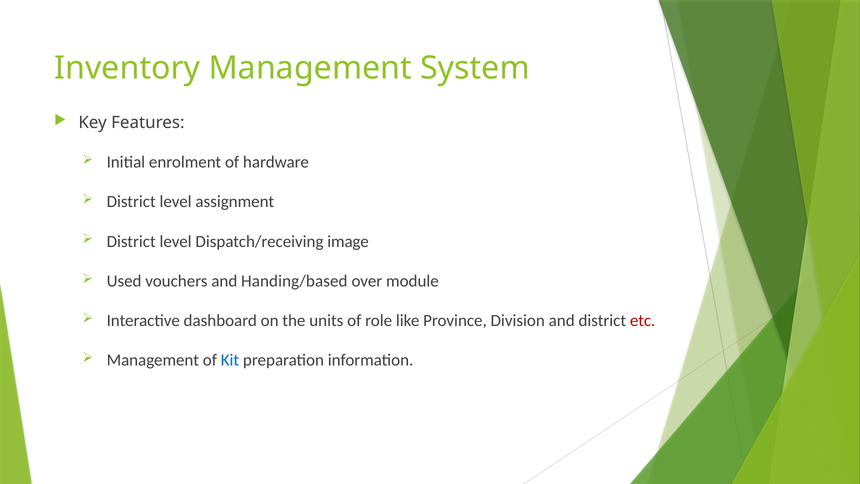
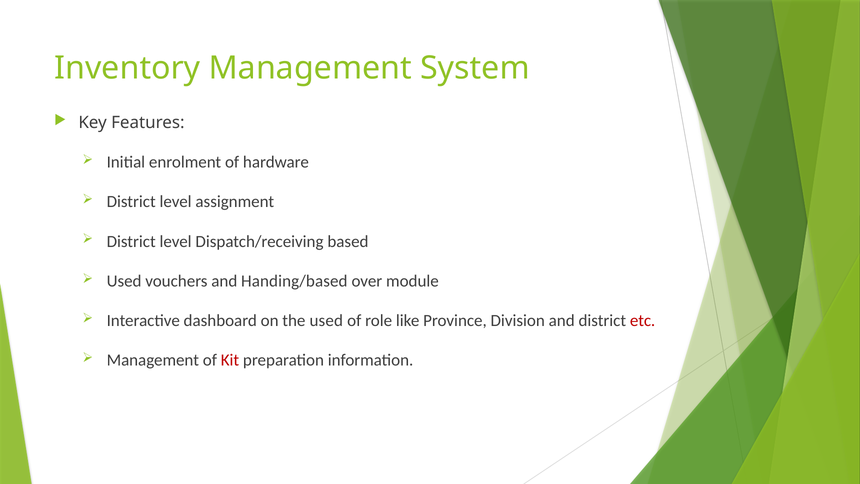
image: image -> based
the units: units -> used
Kit colour: blue -> red
